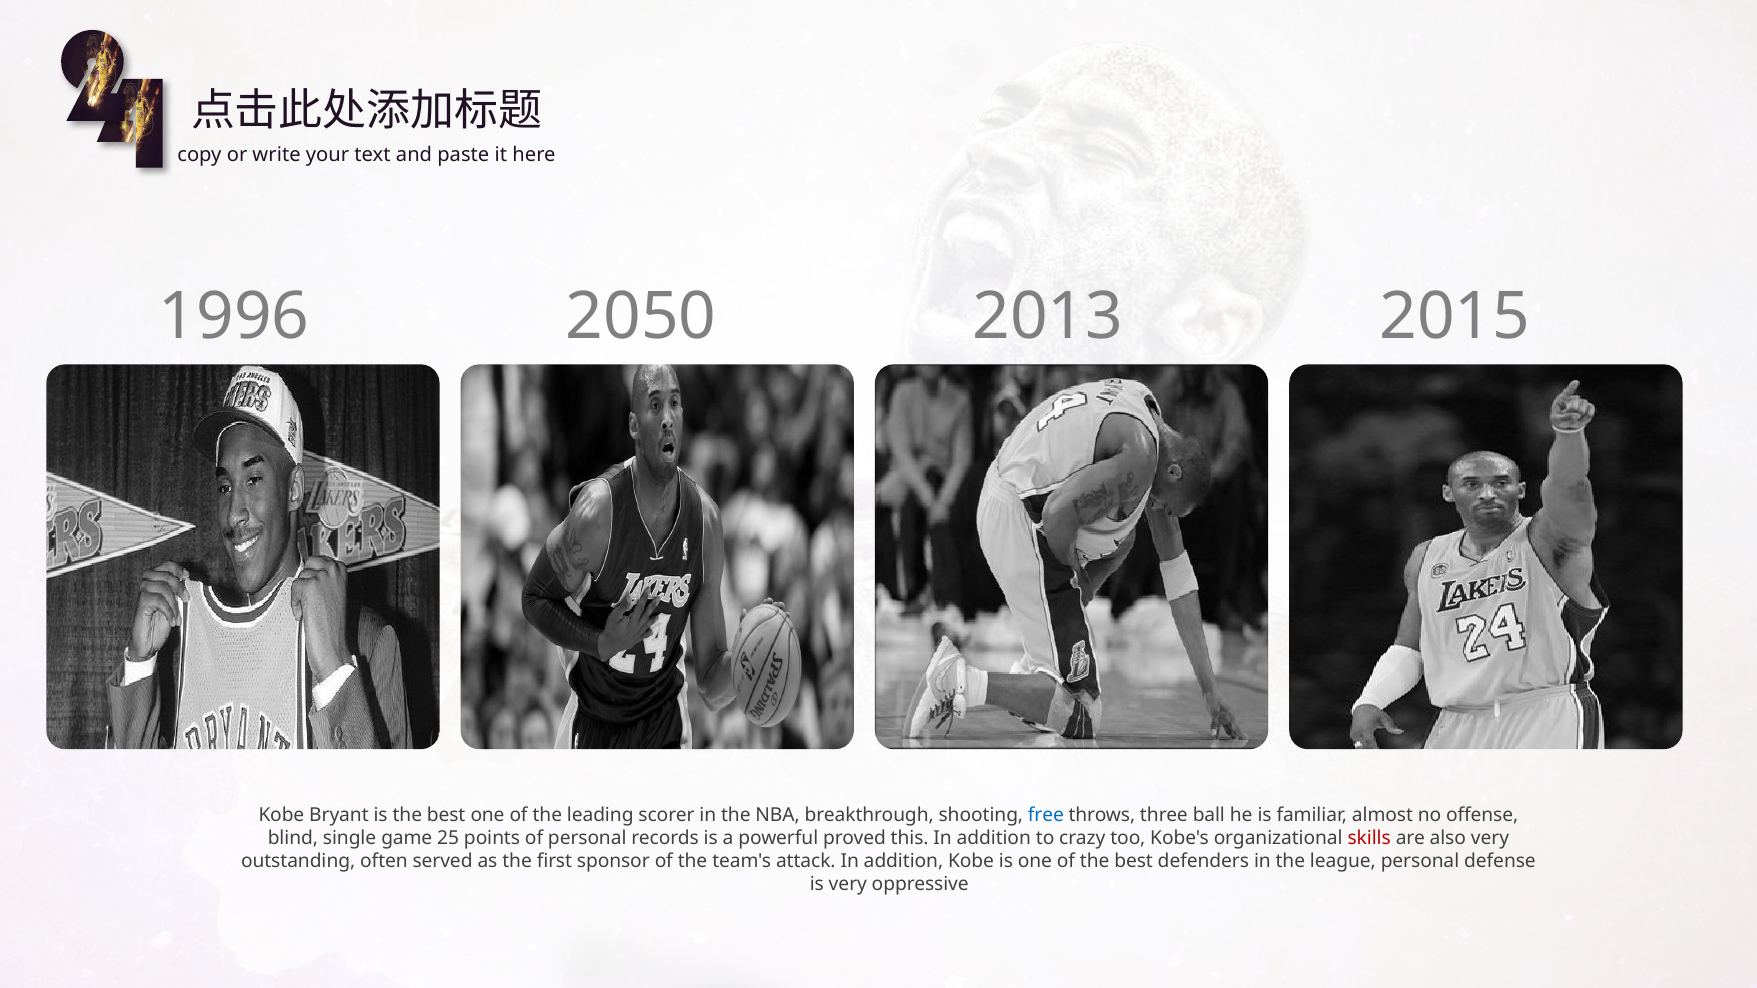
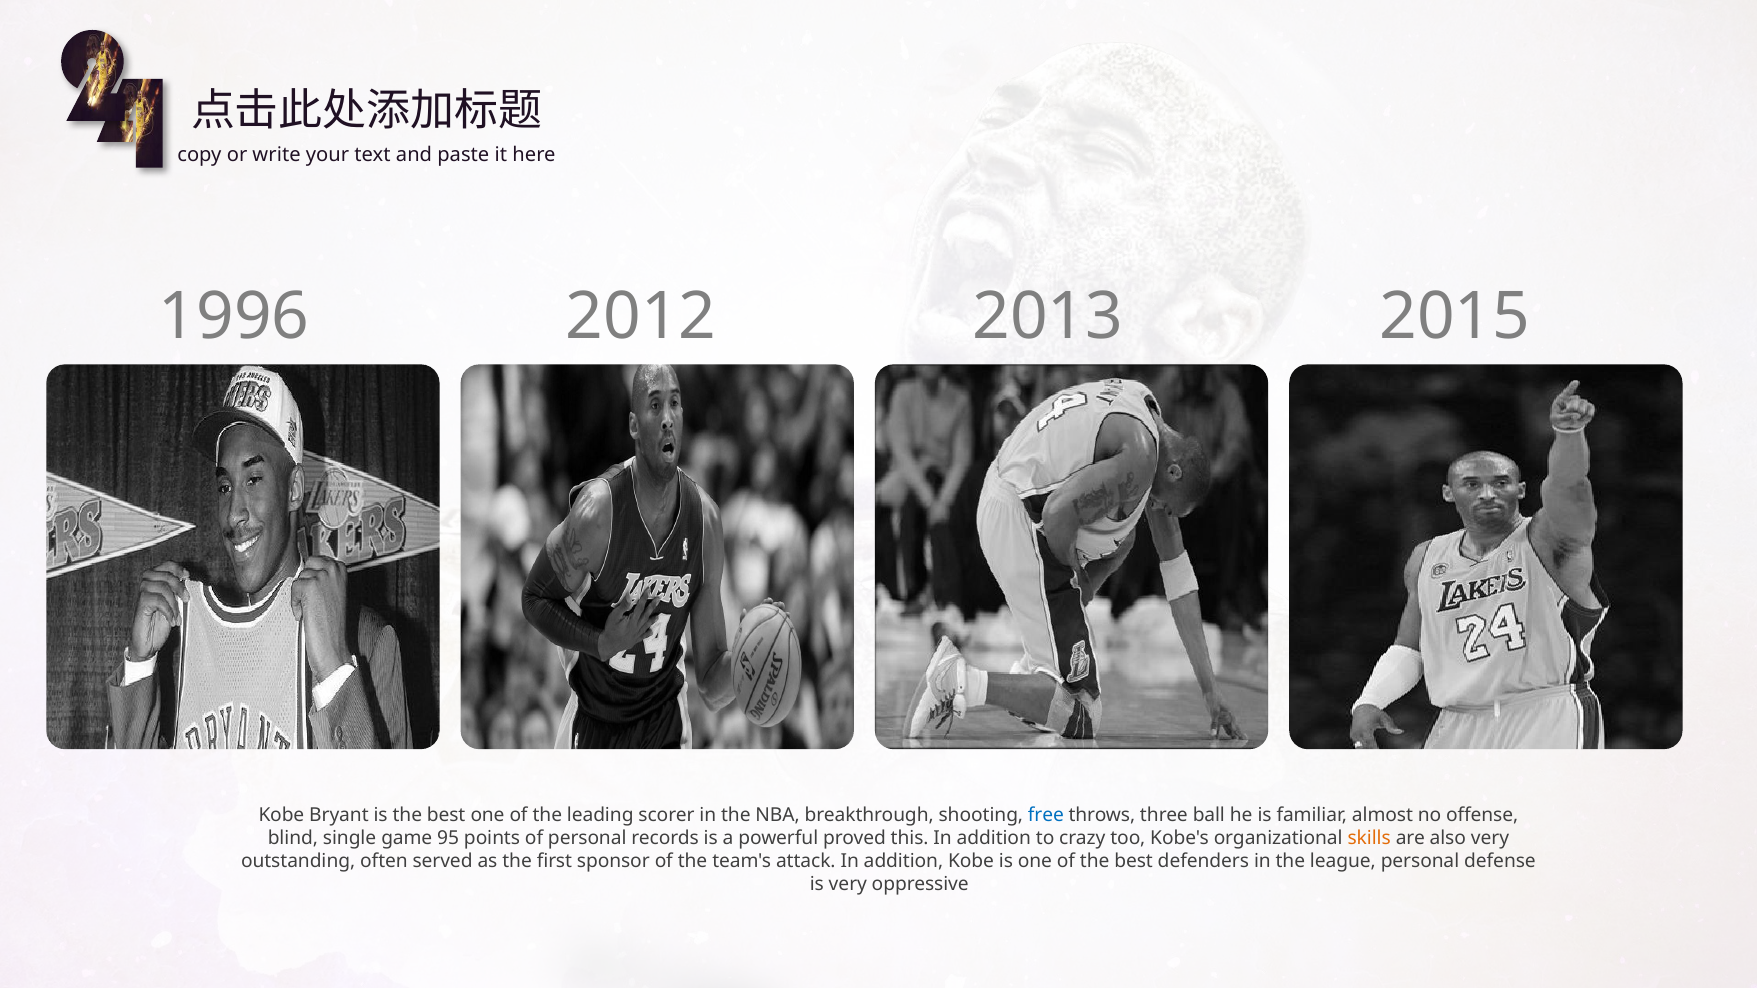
2050: 2050 -> 2012
25: 25 -> 95
skills colour: red -> orange
